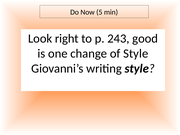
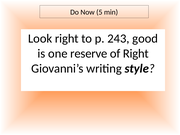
change: change -> reserve
of Style: Style -> Right
